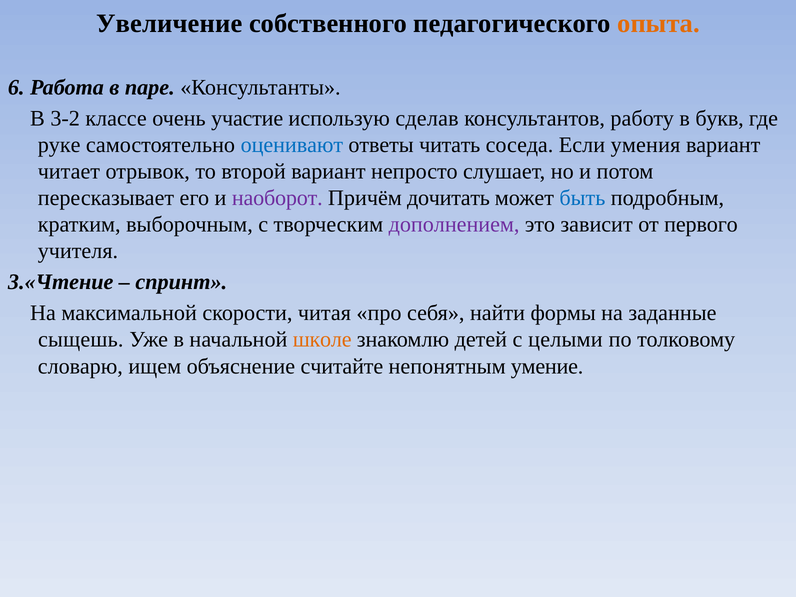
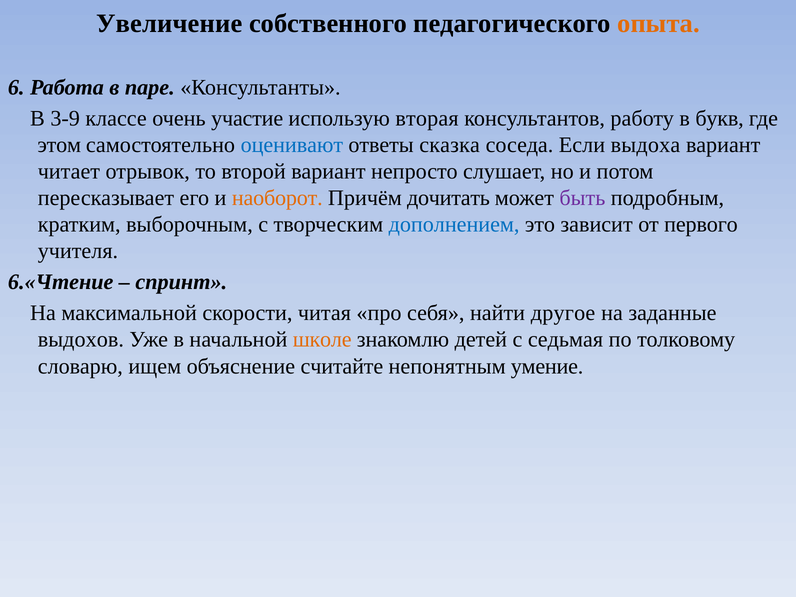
3-2: 3-2 -> 3-9
сделав: сделав -> вторая
руке: руке -> этом
читать: читать -> сказка
умения: умения -> выдоха
наоборот colour: purple -> orange
быть colour: blue -> purple
дополнением colour: purple -> blue
3.«Чтение: 3.«Чтение -> 6.«Чтение
формы: формы -> другое
сыщешь: сыщешь -> выдохов
целыми: целыми -> седьмая
